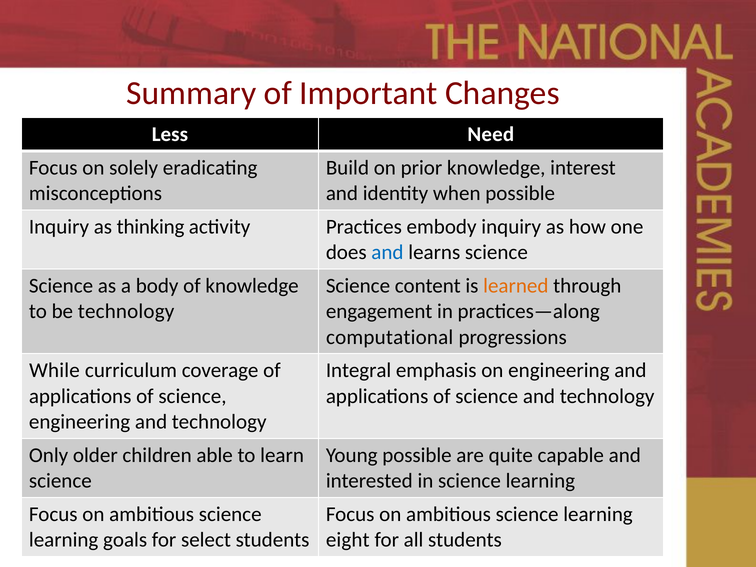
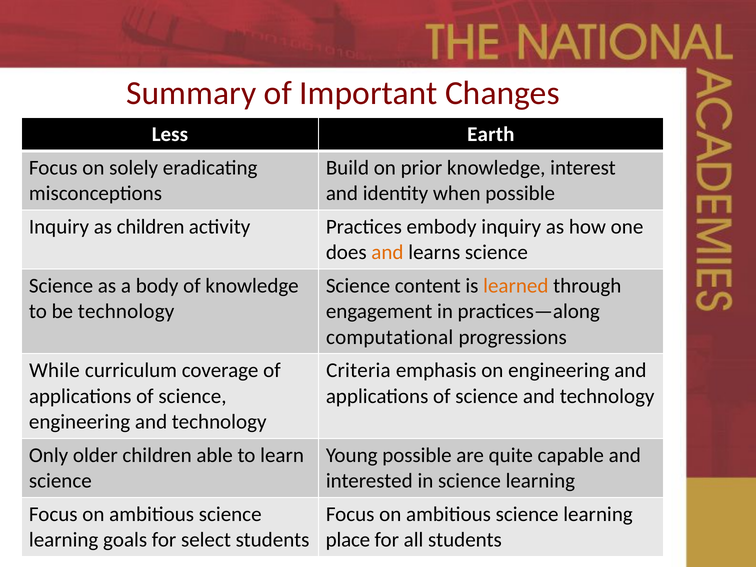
Need: Need -> Earth
as thinking: thinking -> children
and at (387, 253) colour: blue -> orange
Integral: Integral -> Criteria
eight: eight -> place
